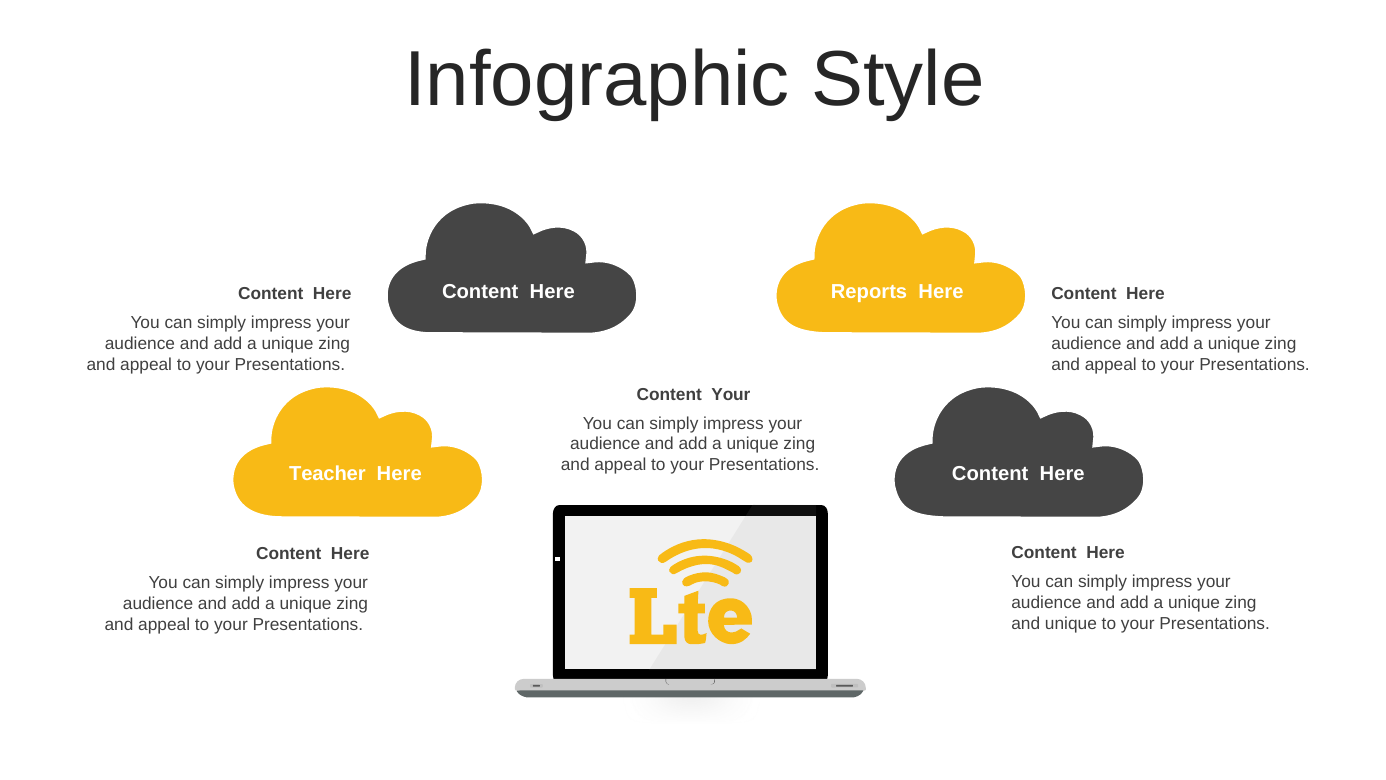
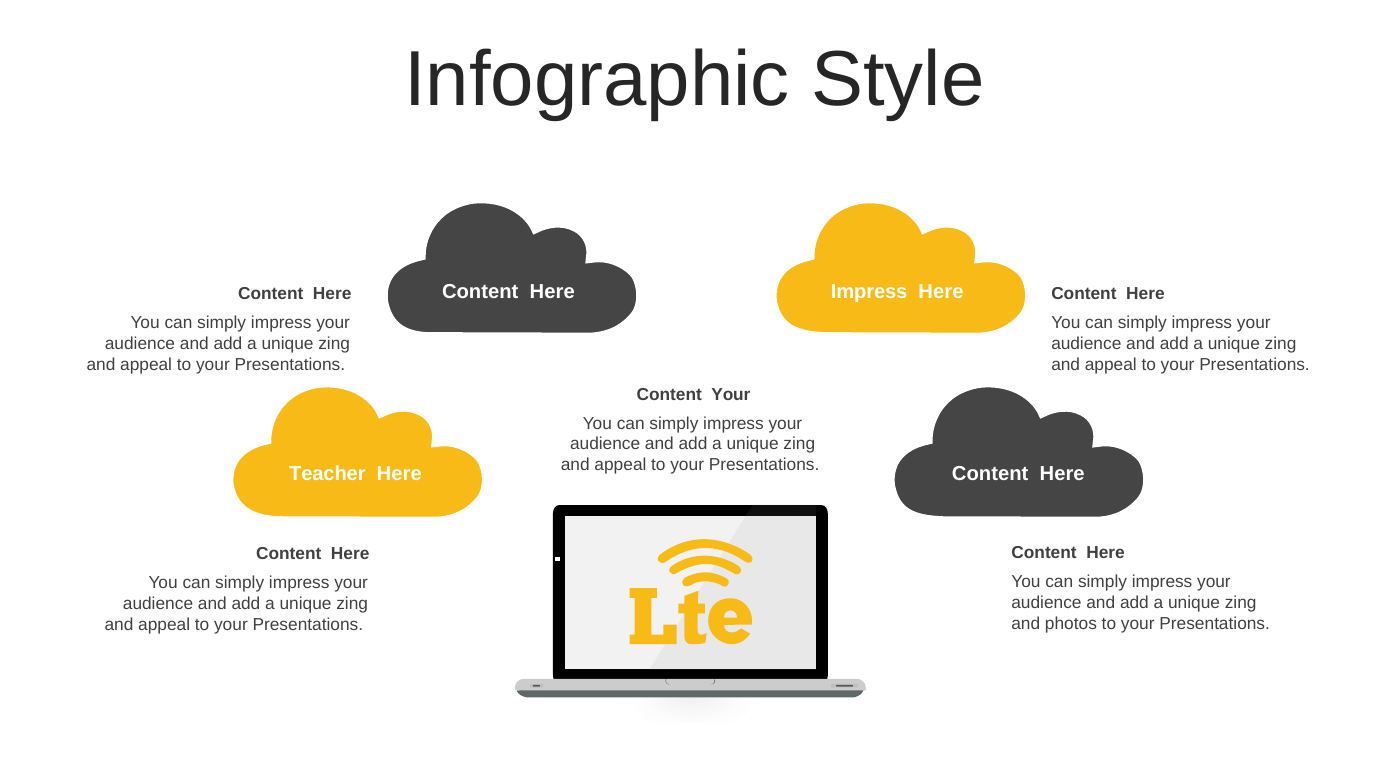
Here Reports: Reports -> Impress
and unique: unique -> photos
